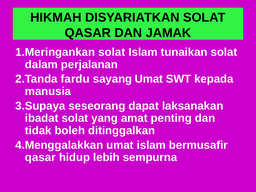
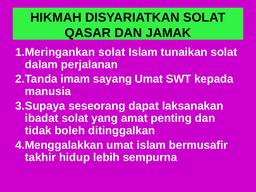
fardu: fardu -> imam
qasar at (40, 157): qasar -> takhir
